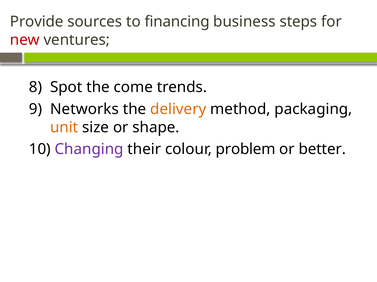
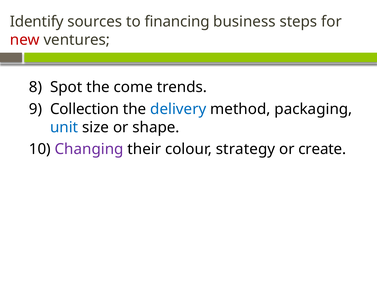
Provide: Provide -> Identify
Networks: Networks -> Collection
delivery colour: orange -> blue
unit colour: orange -> blue
problem: problem -> strategy
better: better -> create
